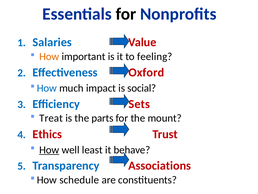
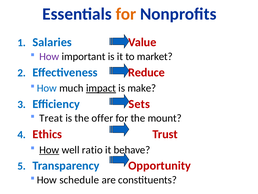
for at (126, 14) colour: black -> orange
How at (49, 56) colour: orange -> purple
feeling: feeling -> market
Oxford: Oxford -> Reduce
impact underline: none -> present
social: social -> make
parts: parts -> offer
least: least -> ratio
Associations: Associations -> Opportunity
